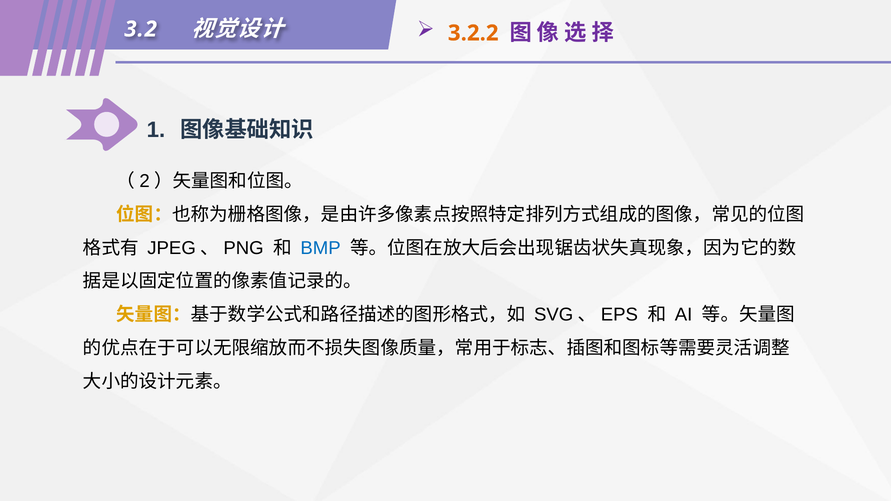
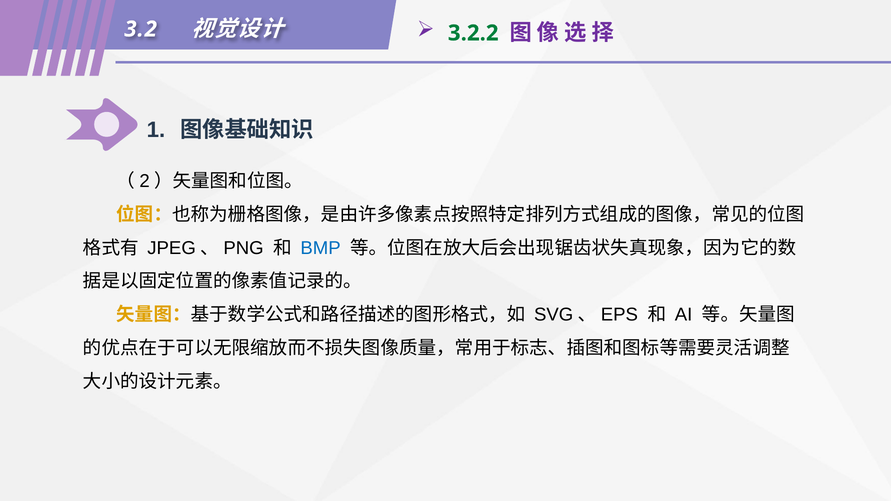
3.2.2 colour: orange -> green
